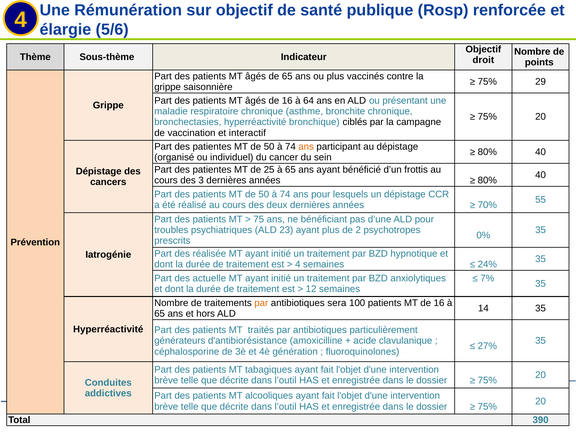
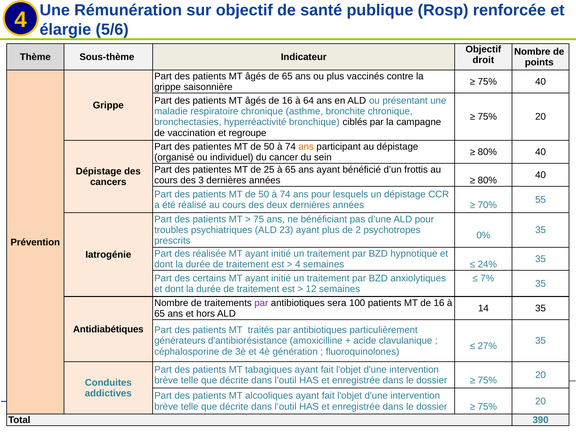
75% 29: 29 -> 40
interactif: interactif -> regroupe
actuelle: actuelle -> certains
par at (261, 303) colour: orange -> purple
Hyperréactivité at (108, 329): Hyperréactivité -> Antidiabétiques
